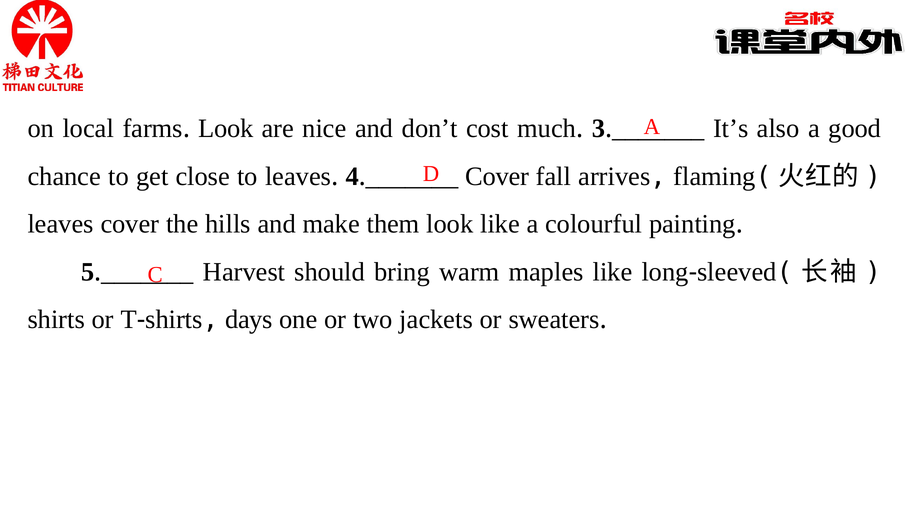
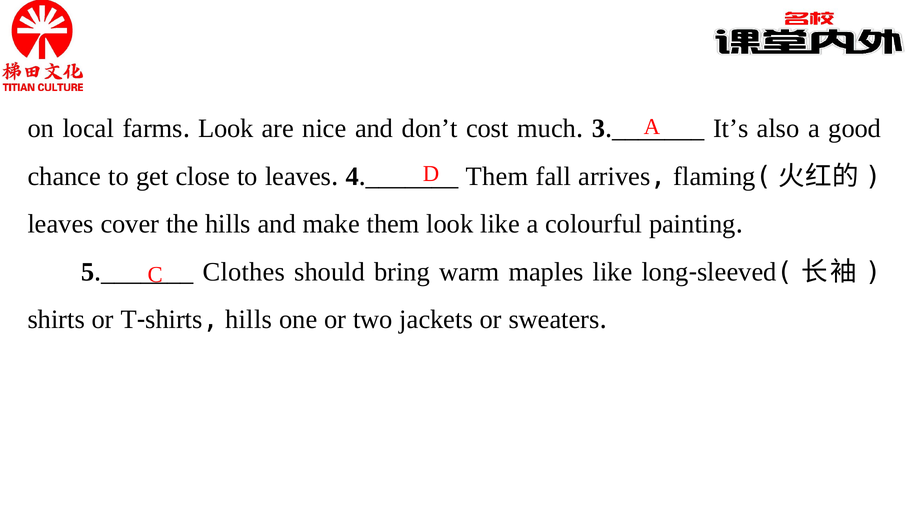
Cover at (497, 176): Cover -> Them
Harvest: Harvest -> Clothes
shirts days: days -> hills
